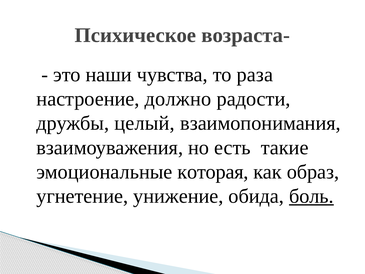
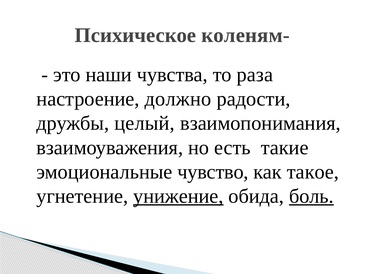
возраста-: возраста- -> коленям-
которая: которая -> чувство
образ: образ -> такое
унижение underline: none -> present
